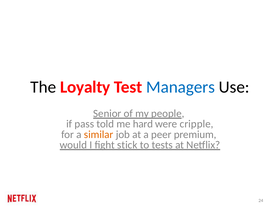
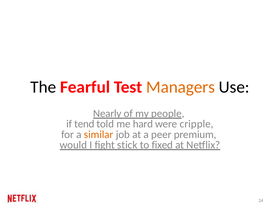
Loyalty: Loyalty -> Fearful
Managers colour: blue -> orange
Senior: Senior -> Nearly
pass: pass -> tend
tests: tests -> fixed
